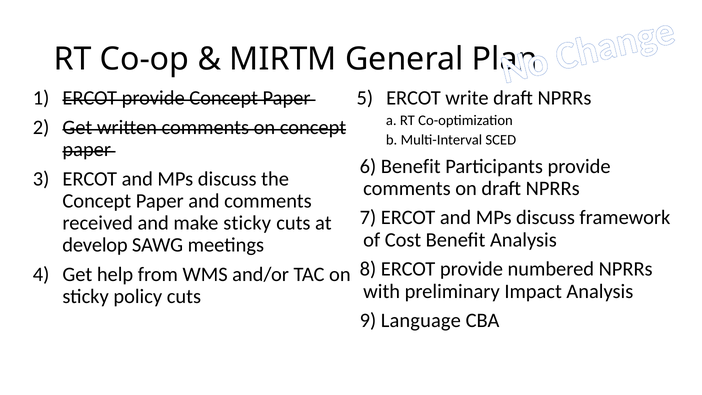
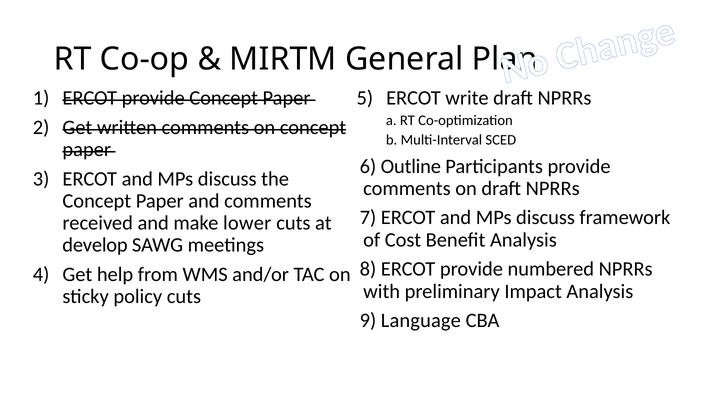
6 Benefit: Benefit -> Outline
make sticky: sticky -> lower
